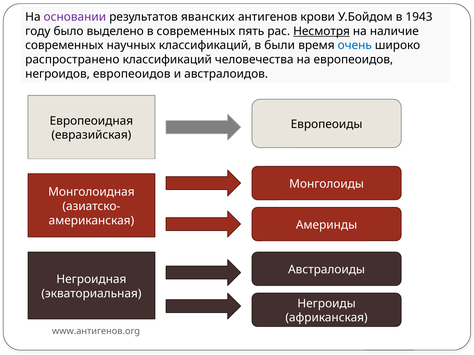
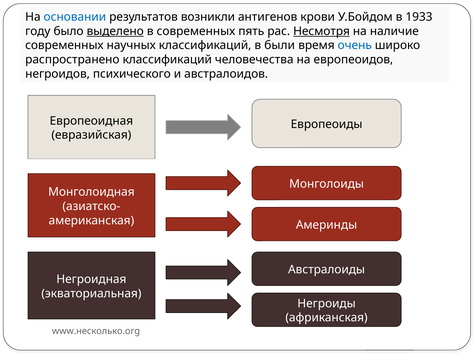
основании colour: purple -> blue
яванских: яванских -> возникли
1943: 1943 -> 1933
выделено underline: none -> present
негроидов европеоидов: европеоидов -> психического
www.антигенов.org: www.антигенов.org -> www.несколько.org
